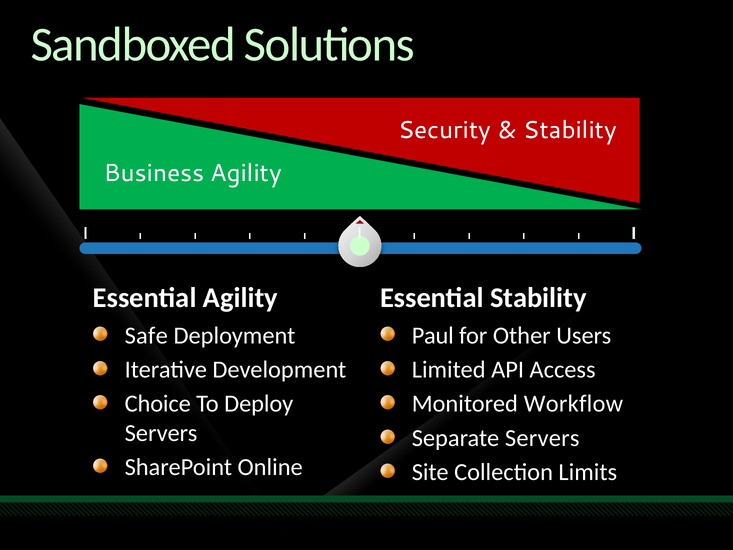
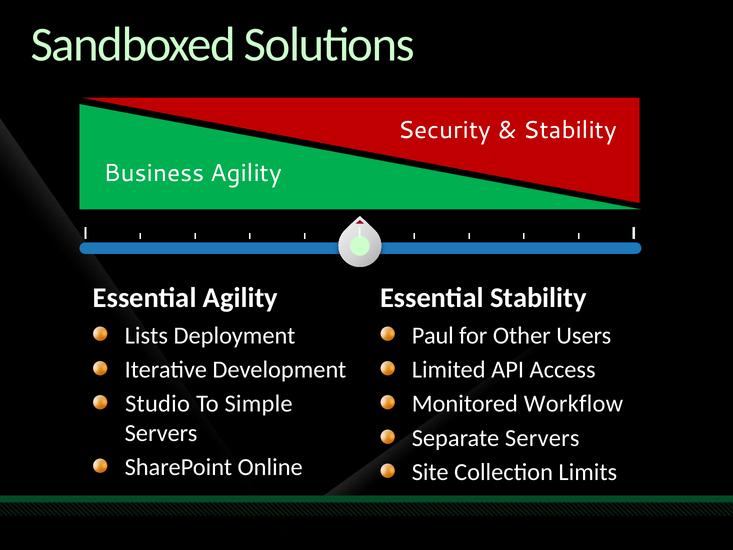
Safe: Safe -> Lists
Choice: Choice -> Studio
Deploy: Deploy -> Simple
